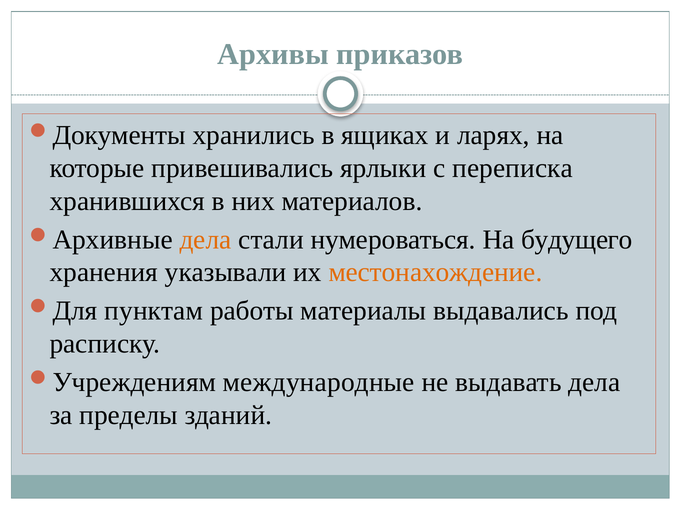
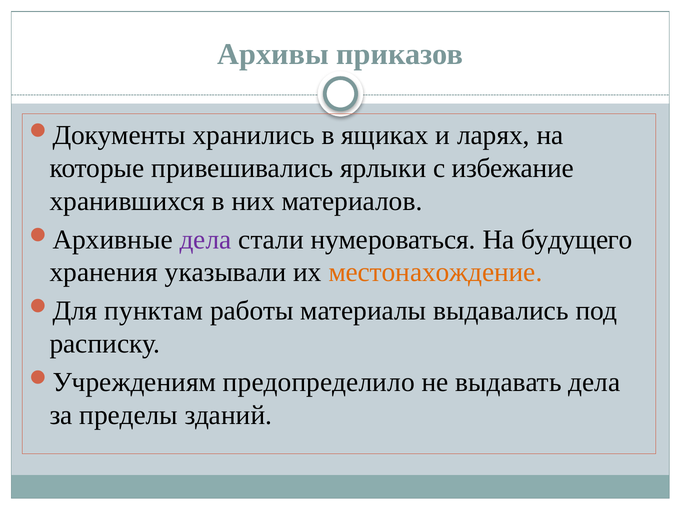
переписка: переписка -> избежание
дела at (206, 240) colour: orange -> purple
международные: международные -> предопределило
